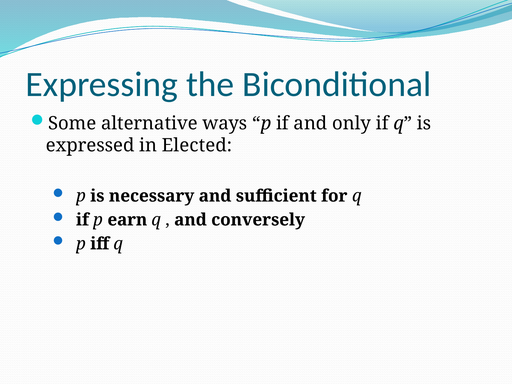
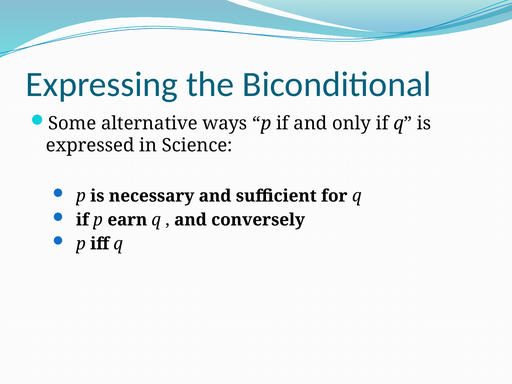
Elected: Elected -> Science
